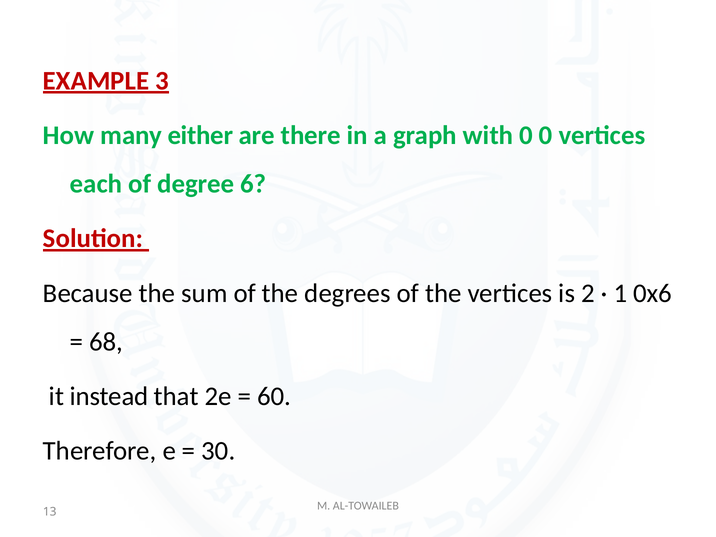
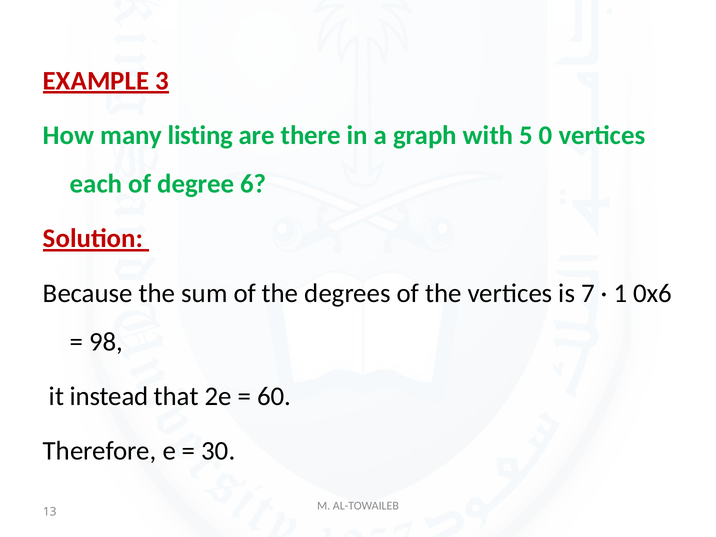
either: either -> listing
with 0: 0 -> 5
2: 2 -> 7
68: 68 -> 98
